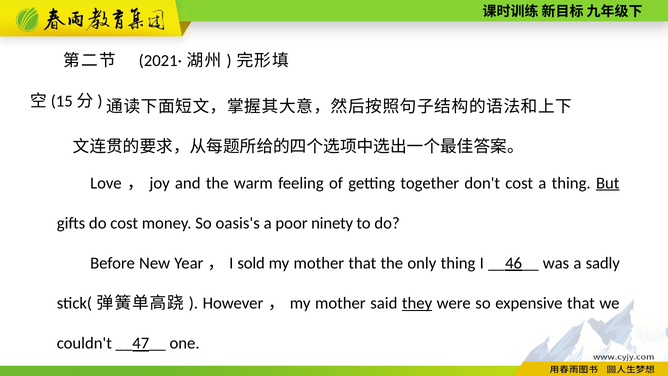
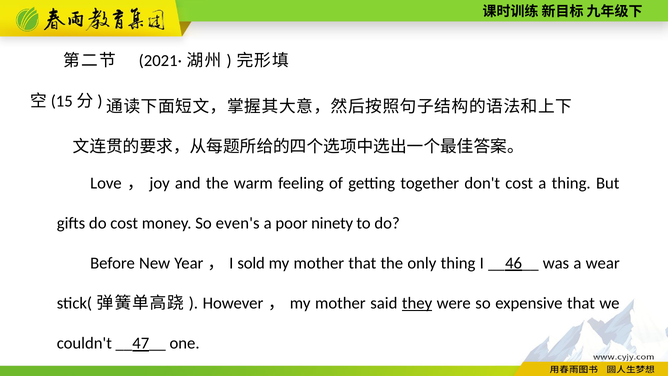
But underline: present -> none
oasis's: oasis's -> even's
sadly: sadly -> wear
